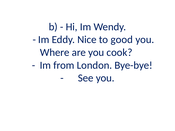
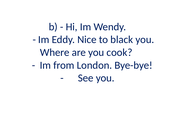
good: good -> black
